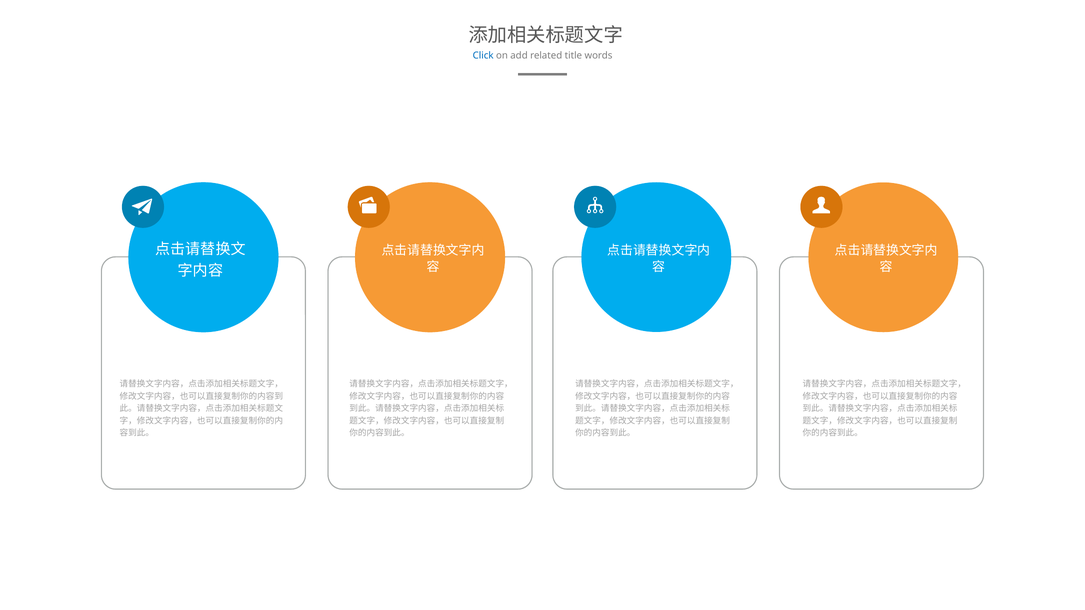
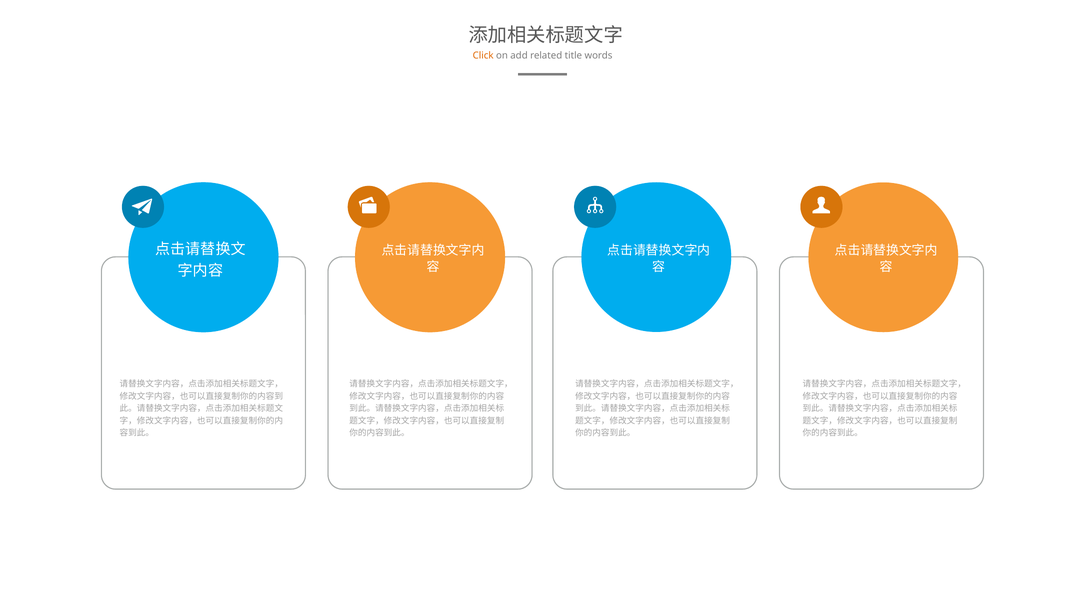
Click colour: blue -> orange
